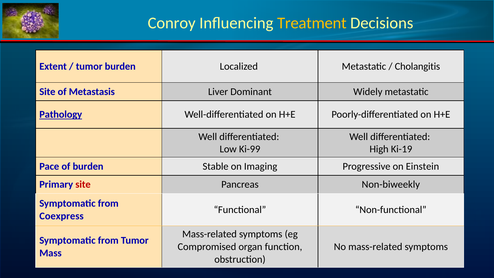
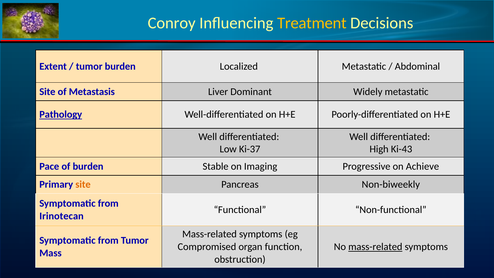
Cholangitis: Cholangitis -> Abdominal
Ki-99: Ki-99 -> Ki-37
Ki-19: Ki-19 -> Ki-43
Einstein: Einstein -> Achieve
site at (83, 184) colour: red -> orange
Coexpress: Coexpress -> Irinotecan
mass-related at (375, 247) underline: none -> present
